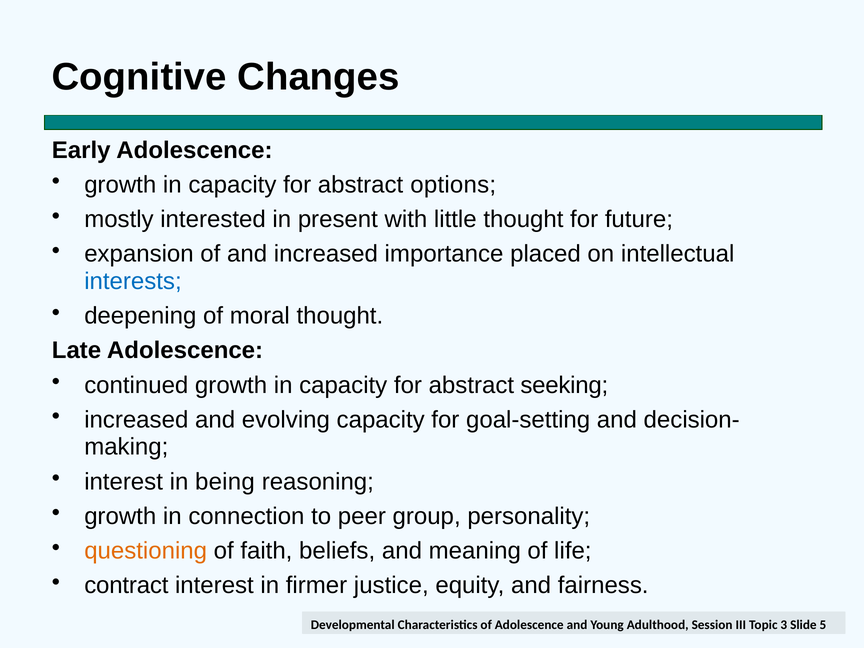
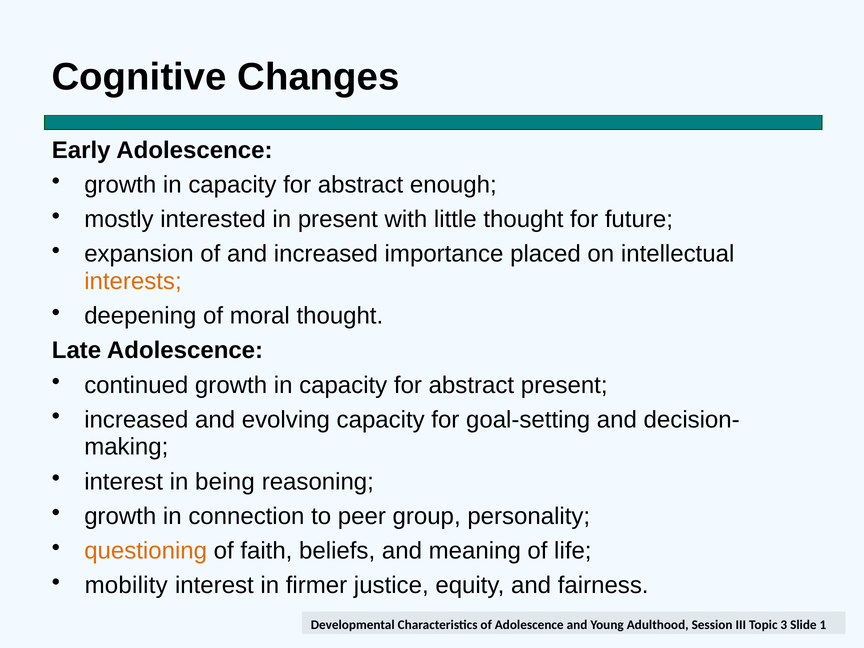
options: options -> enough
interests colour: blue -> orange
abstract seeking: seeking -> present
contract: contract -> mobility
5: 5 -> 1
